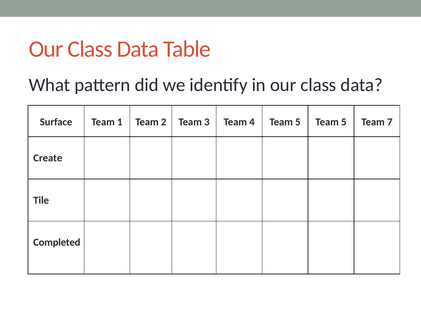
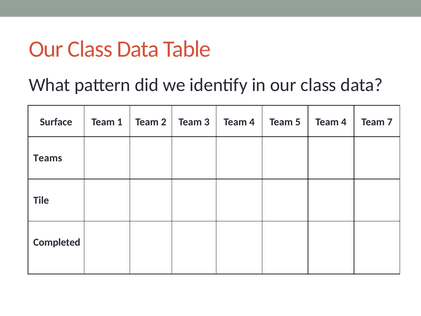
5 Team 5: 5 -> 4
Create: Create -> Teams
